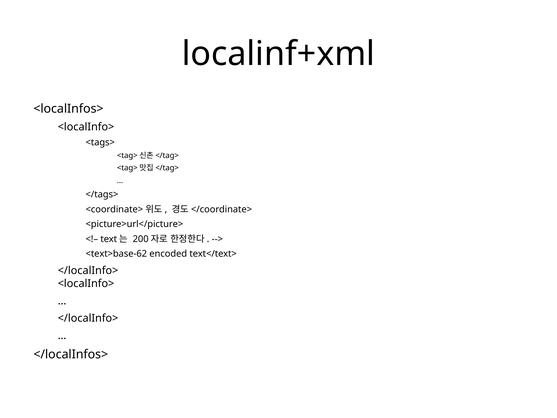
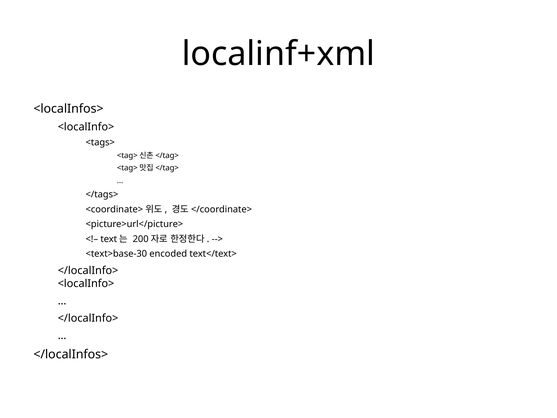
<text>base-62: <text>base-62 -> <text>base-30
